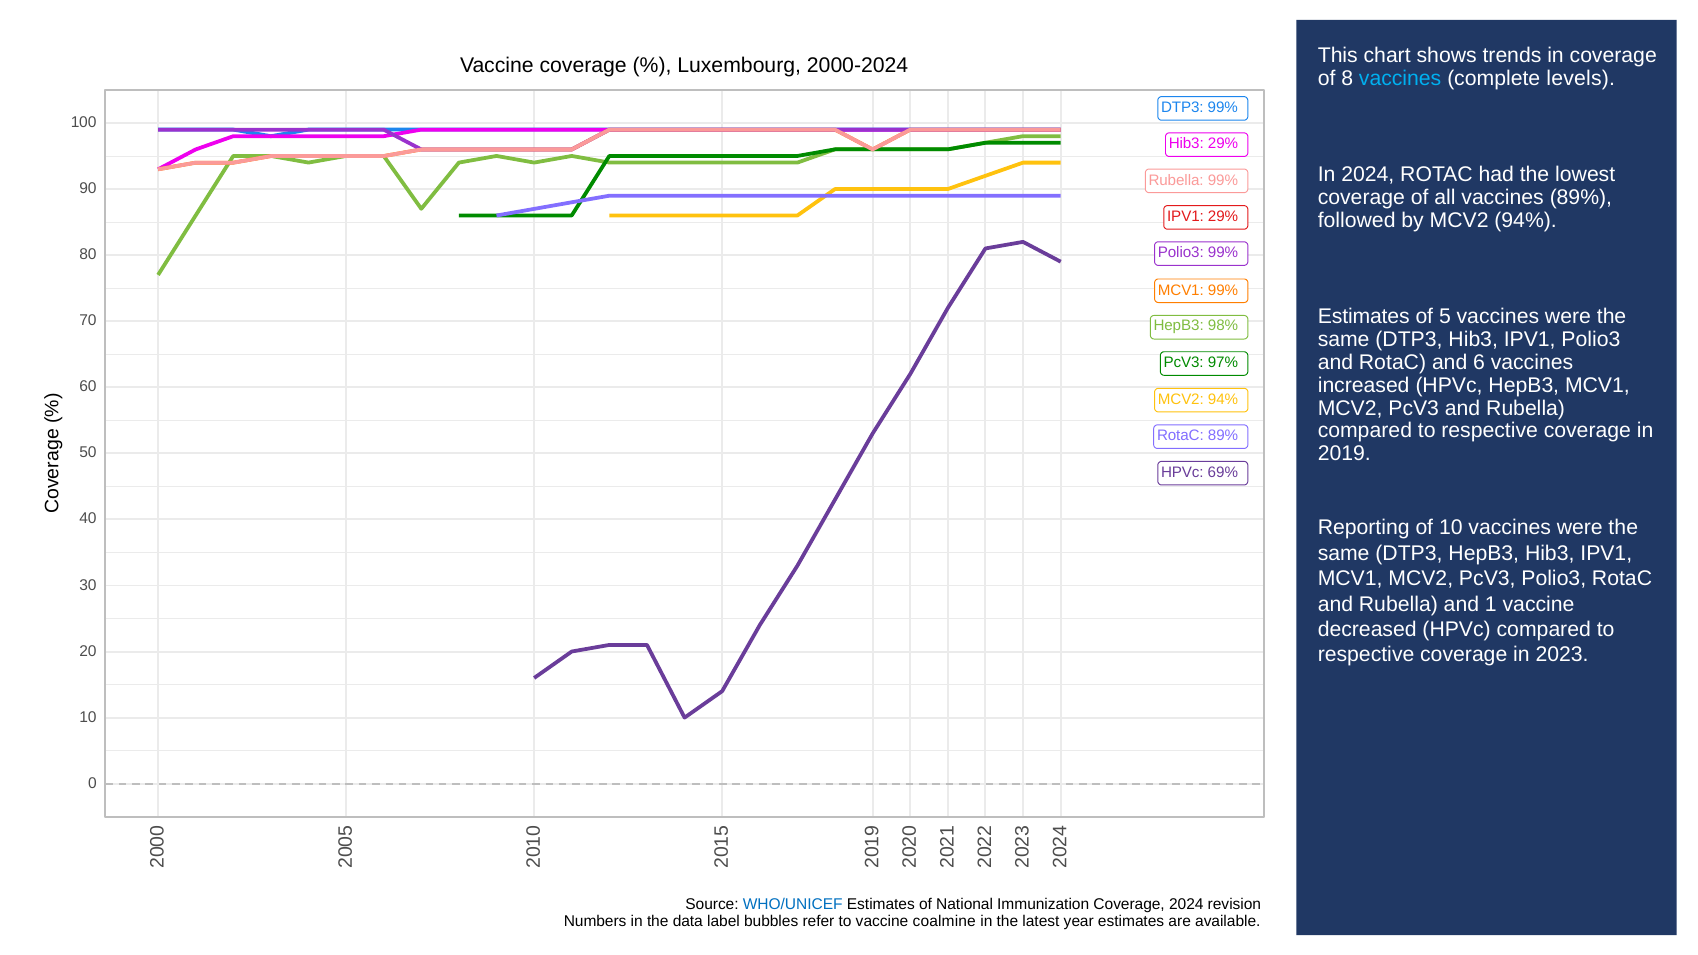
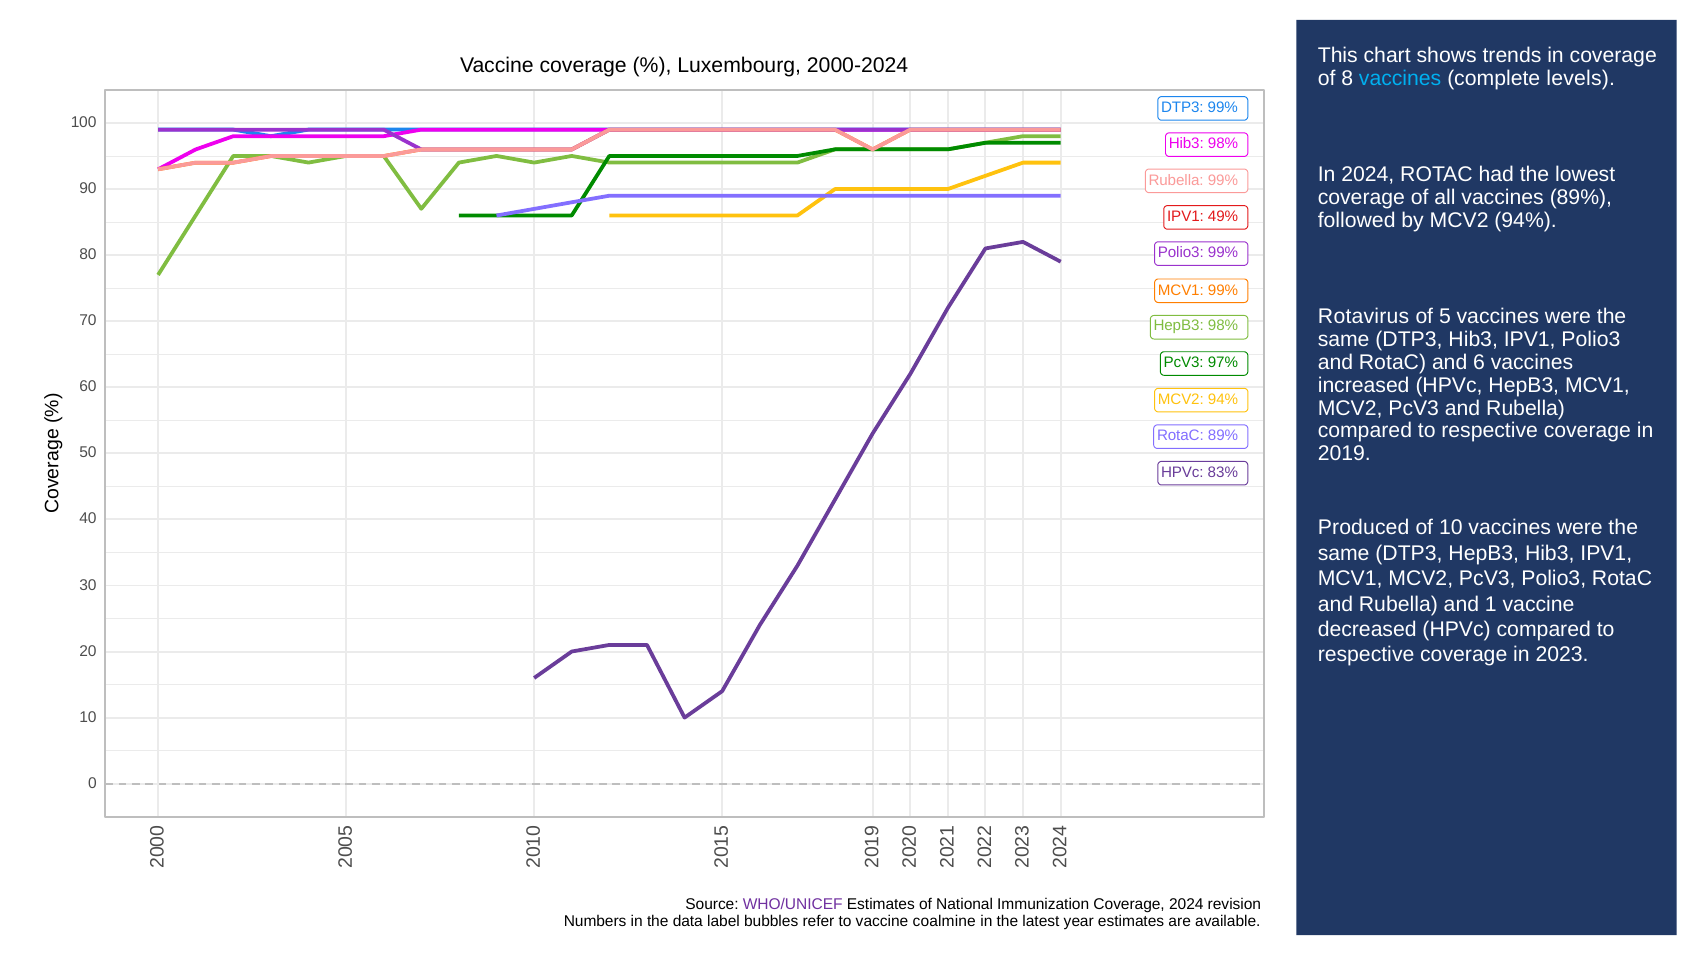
Hib3 29%: 29% -> 98%
IPV1 29%: 29% -> 49%
Estimates at (1364, 316): Estimates -> Rotavirus
69%: 69% -> 83%
Reporting: Reporting -> Produced
WHO/UNICEF colour: blue -> purple
